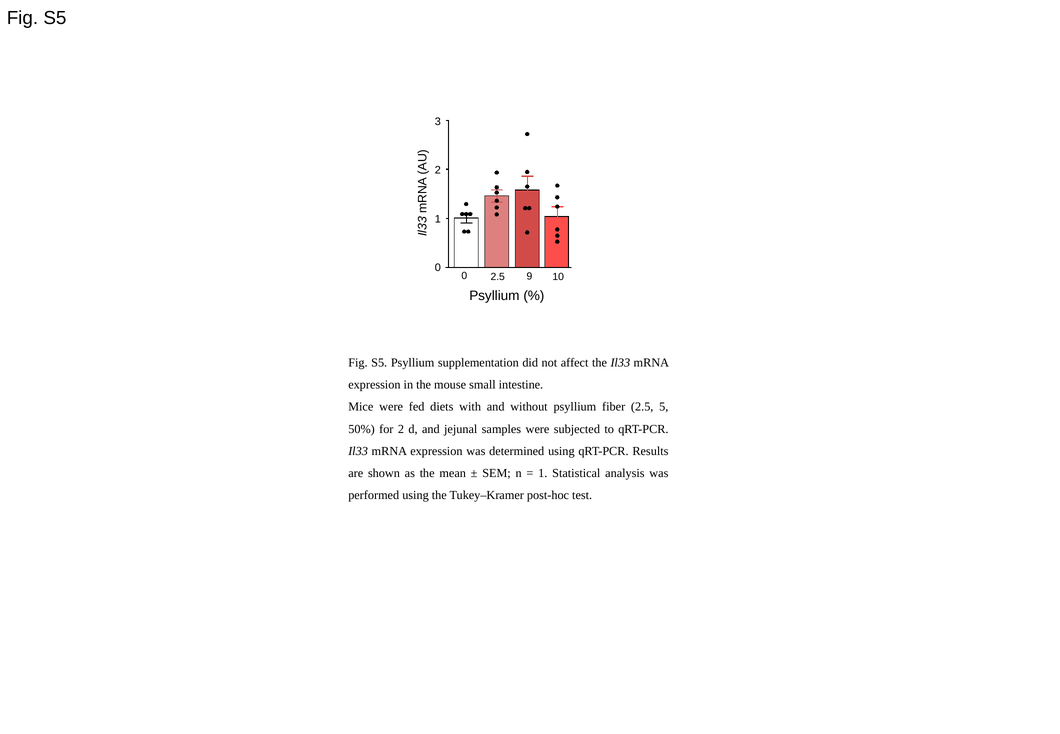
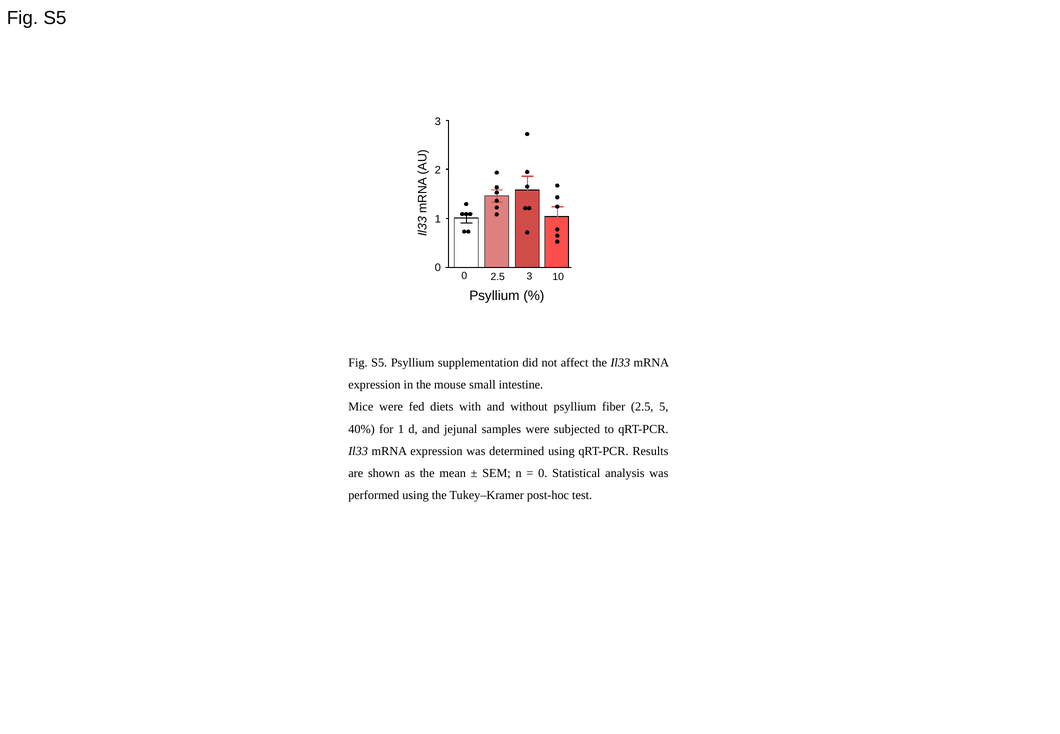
2.5 9: 9 -> 3
50%: 50% -> 40%
for 2: 2 -> 1
1 at (543, 473): 1 -> 0
